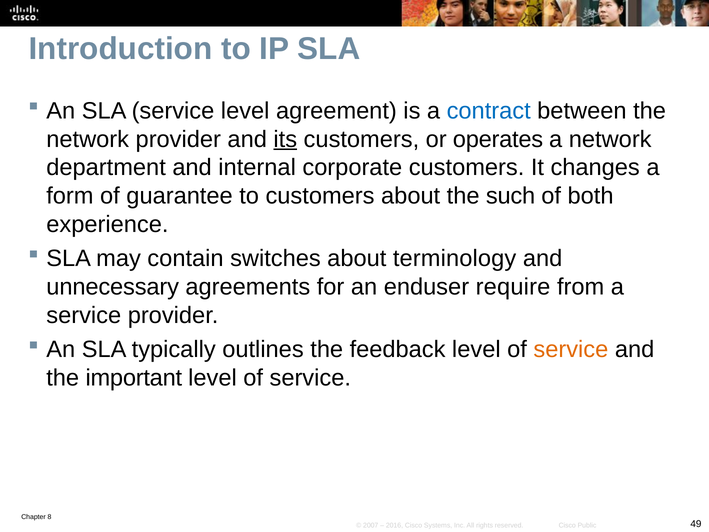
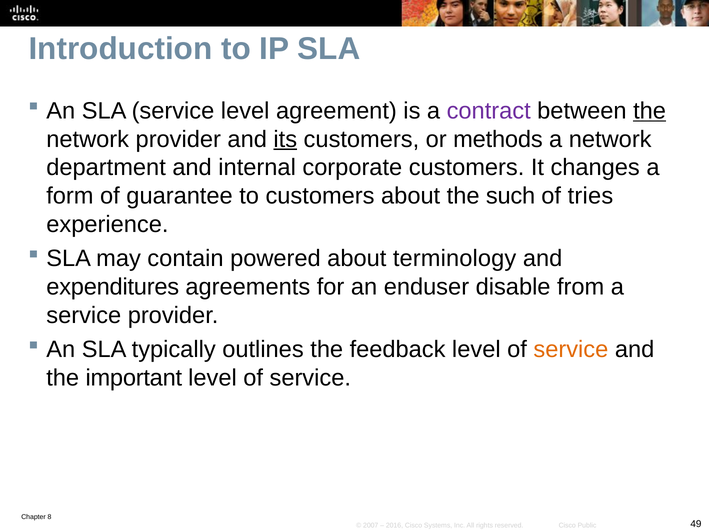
contract colour: blue -> purple
the at (650, 111) underline: none -> present
operates: operates -> methods
both: both -> tries
switches: switches -> powered
unnecessary: unnecessary -> expenditures
require: require -> disable
